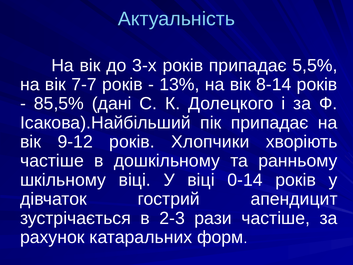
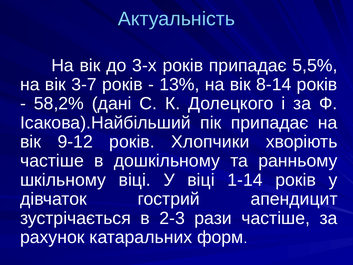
7-7: 7-7 -> 3-7
85,5%: 85,5% -> 58,2%
0-14: 0-14 -> 1-14
